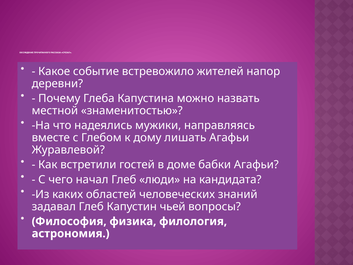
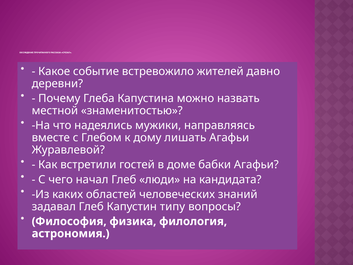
напор: напор -> давно
чьей: чьей -> типу
